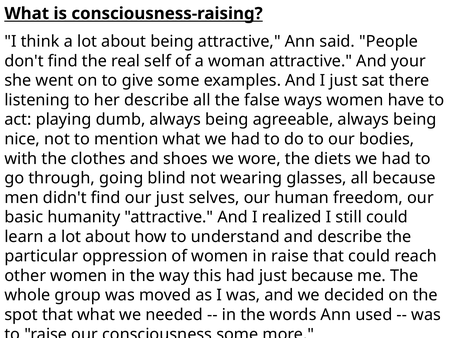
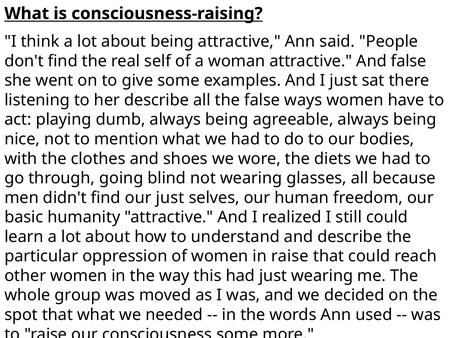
And your: your -> false
just because: because -> wearing
